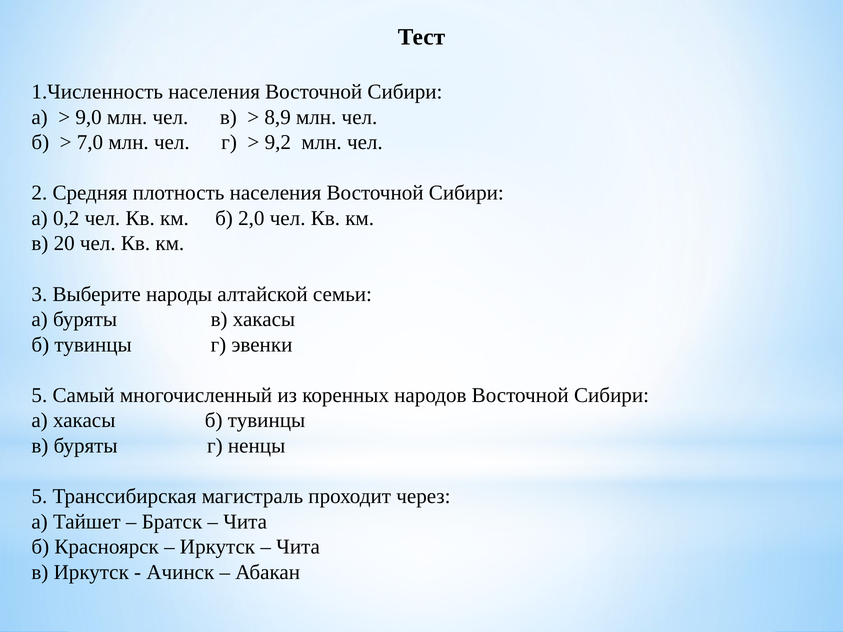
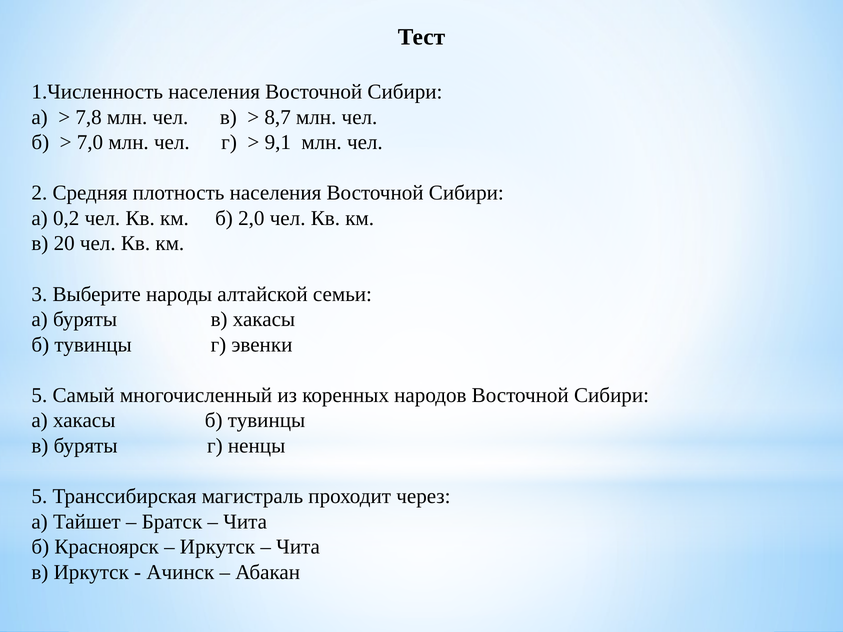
9,0: 9,0 -> 7,8
8,9: 8,9 -> 8,7
9,2: 9,2 -> 9,1
